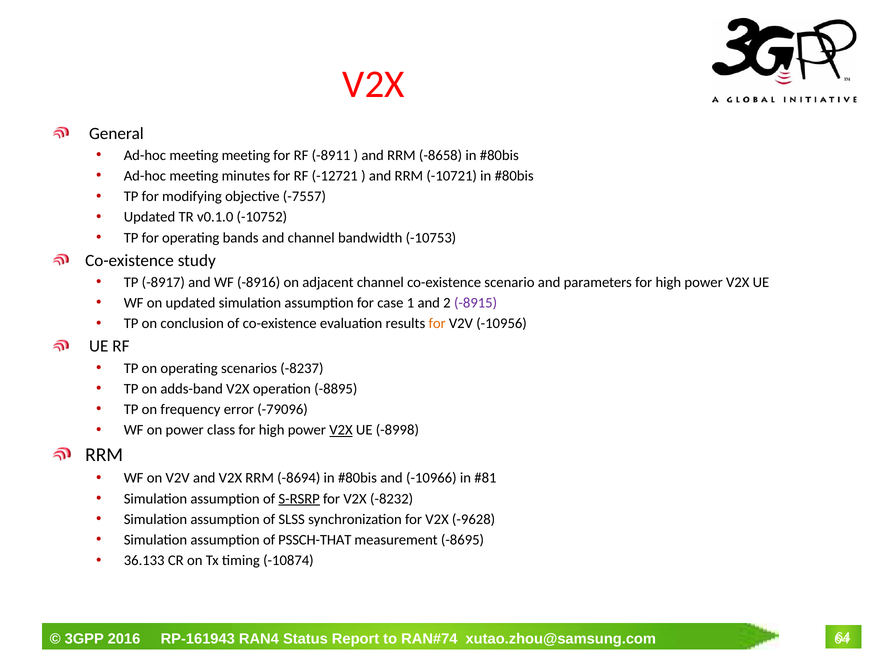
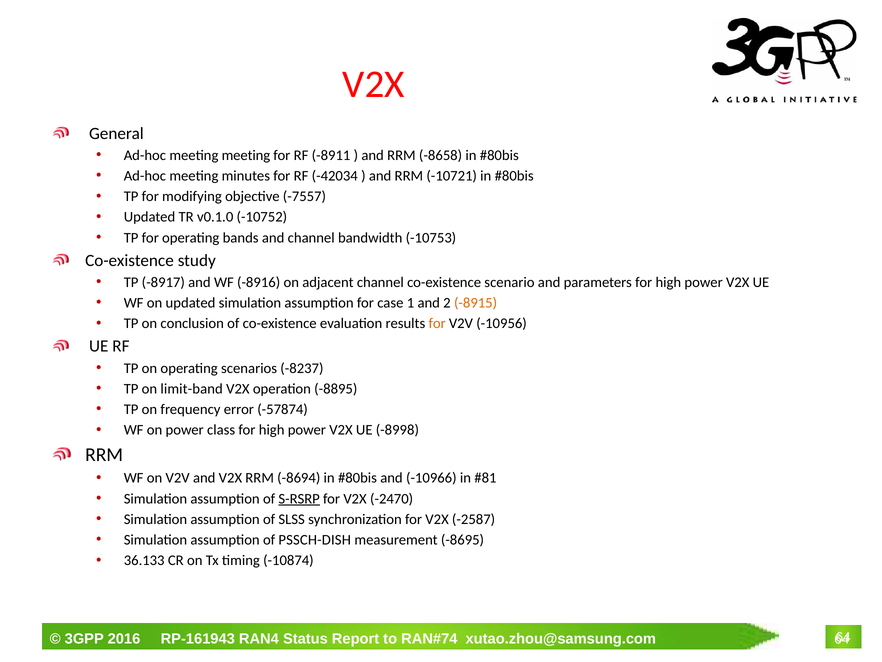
-12721: -12721 -> -42034
-8915 colour: purple -> orange
adds-band: adds-band -> limit-band
-79096: -79096 -> -57874
V2X at (341, 430) underline: present -> none
-8232: -8232 -> -2470
-9628: -9628 -> -2587
PSSCH-THAT: PSSCH-THAT -> PSSCH-DISH
